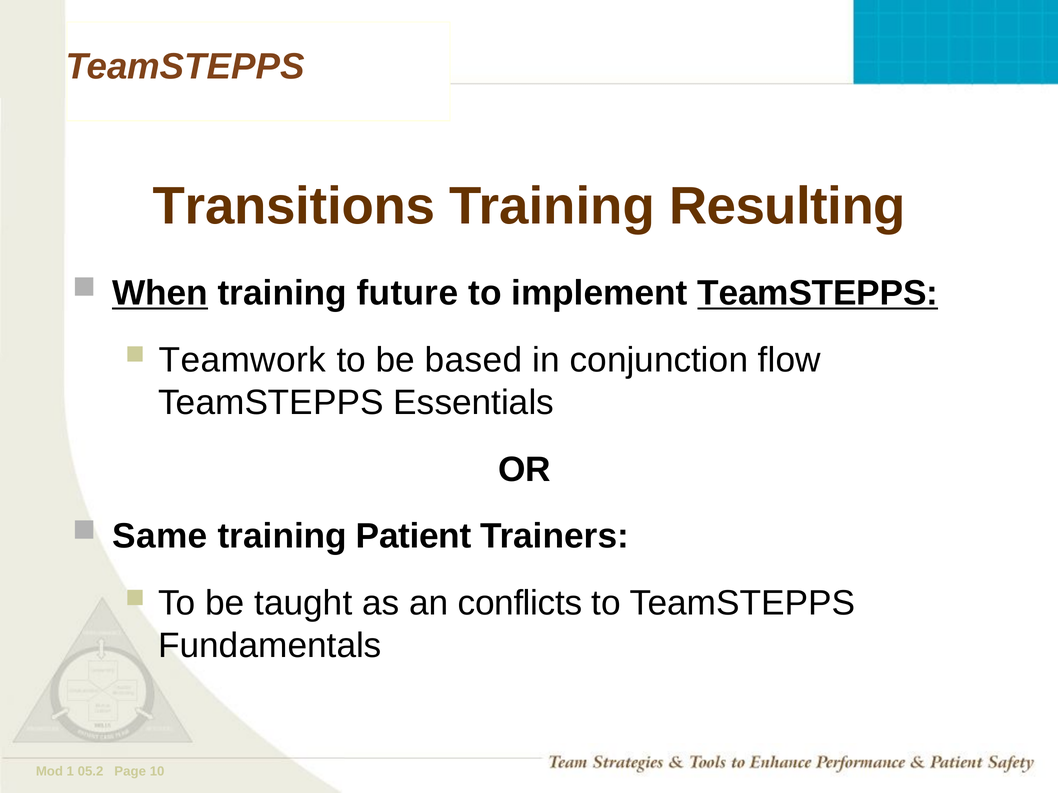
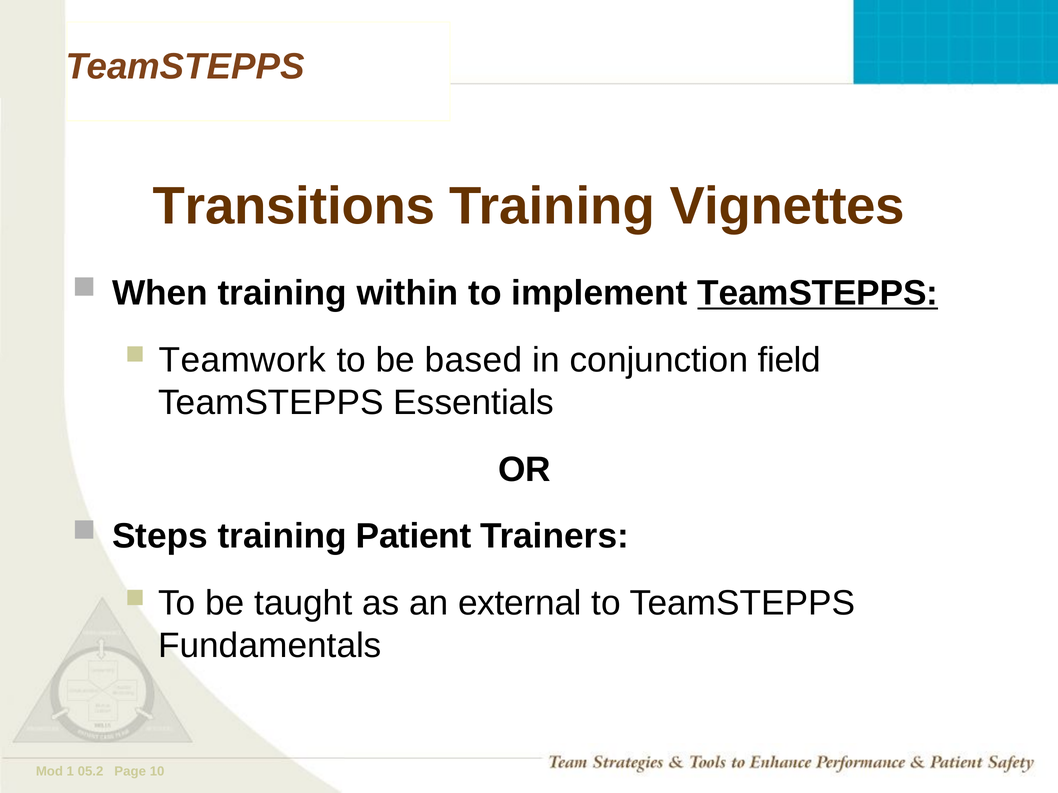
Resulting: Resulting -> Vignettes
When underline: present -> none
future: future -> within
flow: flow -> field
Same: Same -> Steps
conflicts: conflicts -> external
